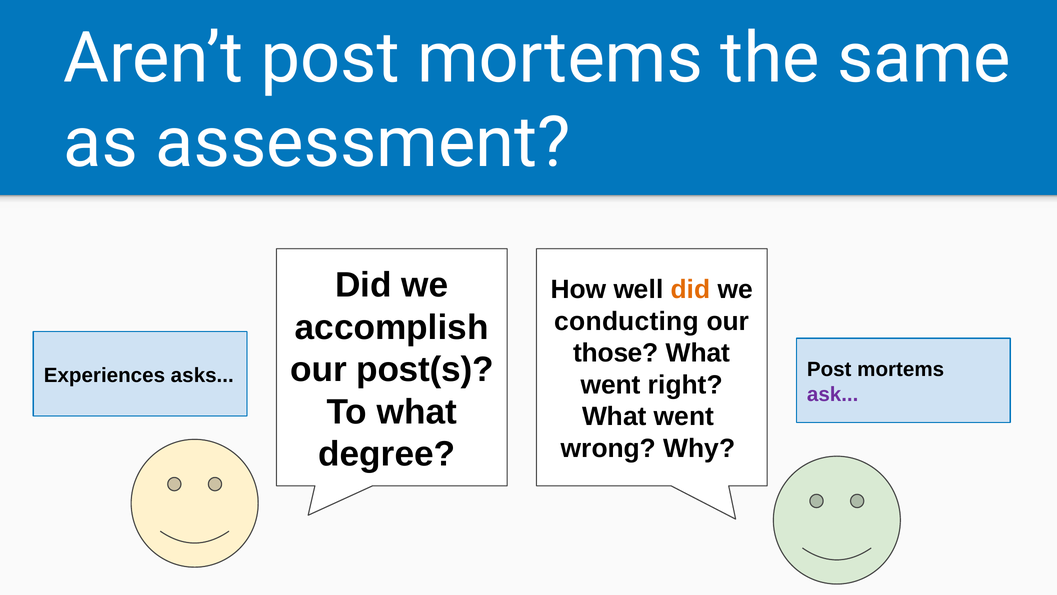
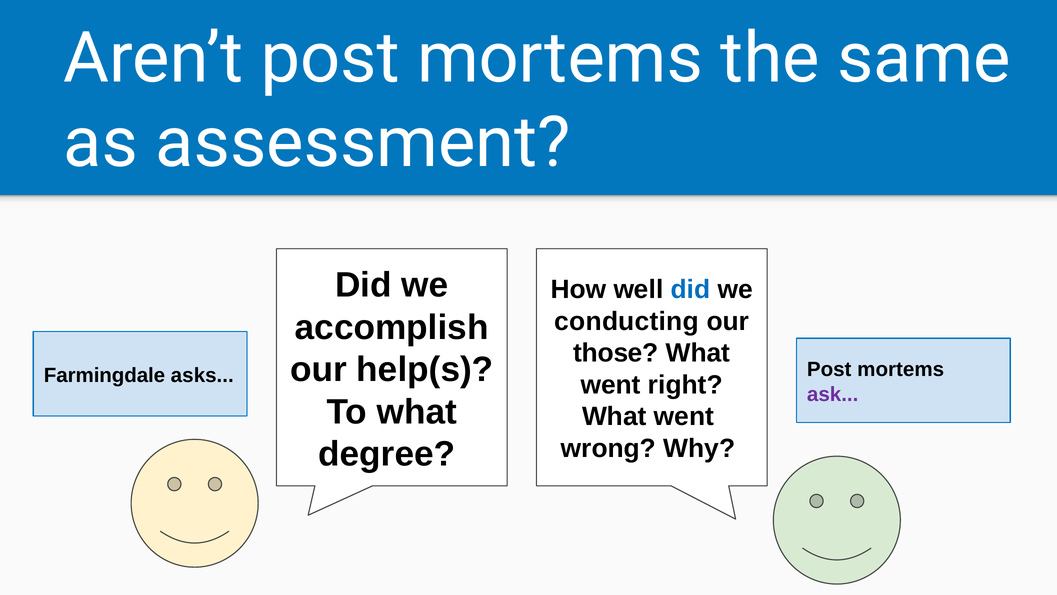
did at (690, 290) colour: orange -> blue
post(s: post(s -> help(s
Experiences: Experiences -> Farmingdale
